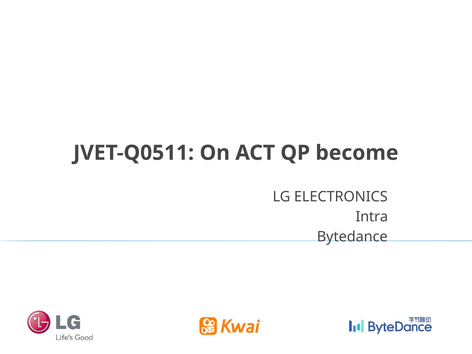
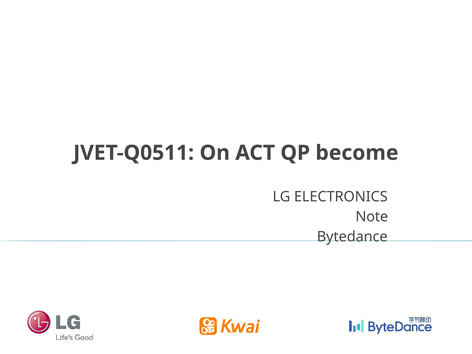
Intra: Intra -> Note
